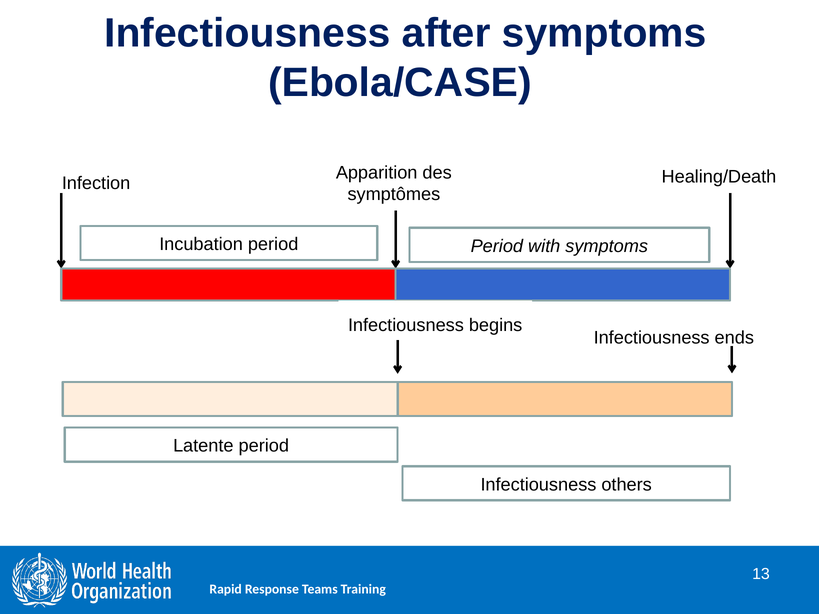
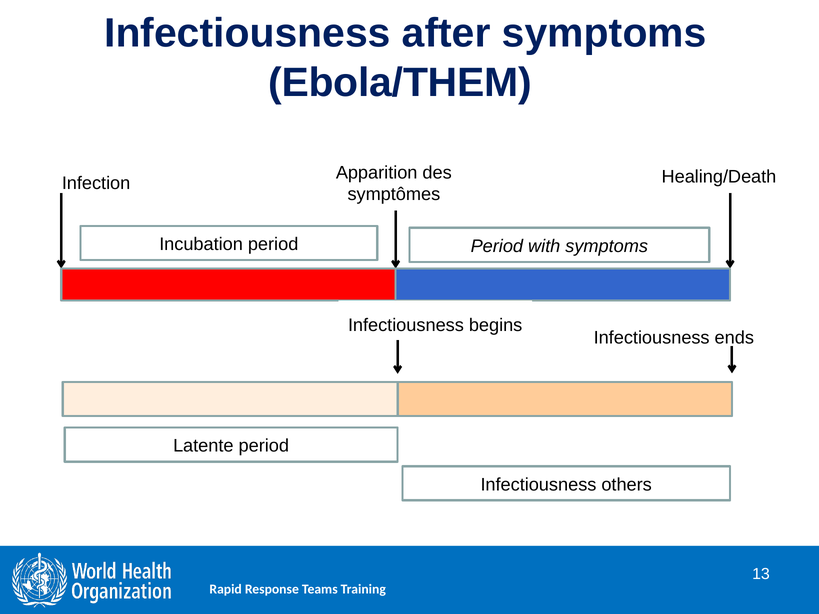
Ebola/CASE: Ebola/CASE -> Ebola/THEM
